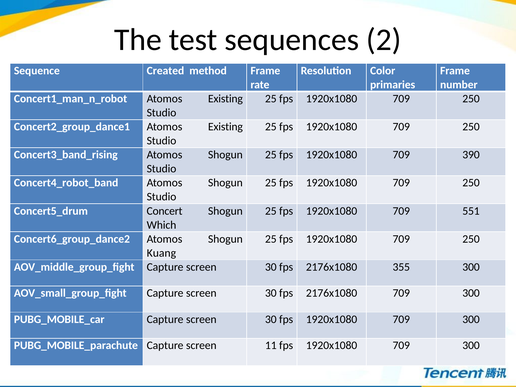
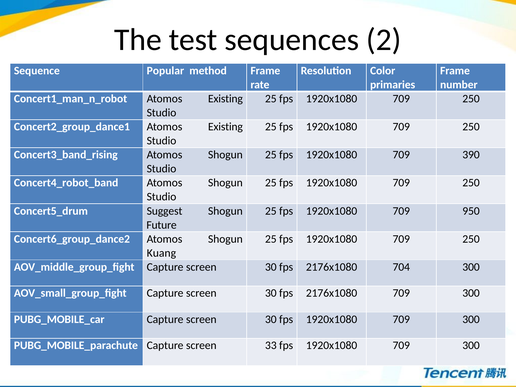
Created: Created -> Popular
Concert: Concert -> Suggest
551: 551 -> 950
Which: Which -> Future
355: 355 -> 704
11: 11 -> 33
